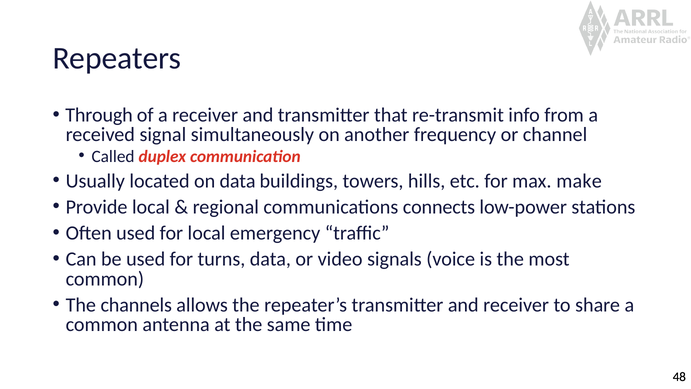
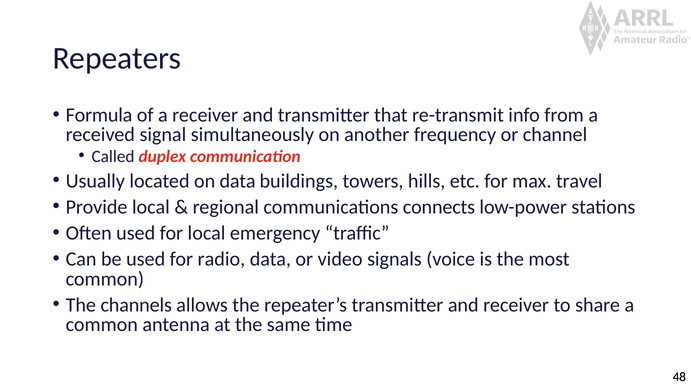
Through: Through -> Formula
make: make -> travel
turns: turns -> radio
